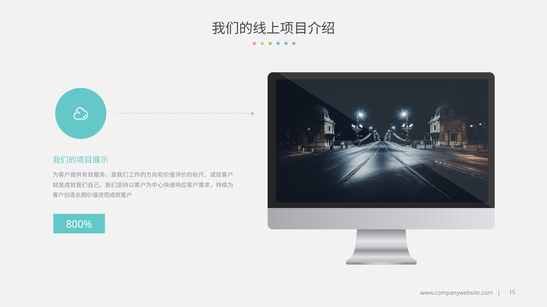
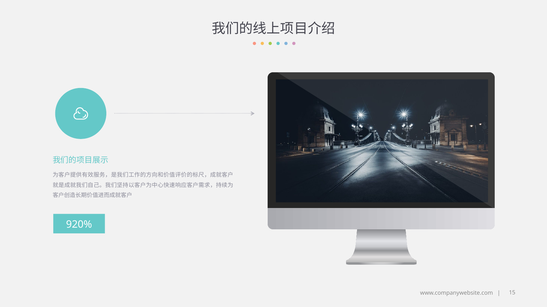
800%: 800% -> 920%
